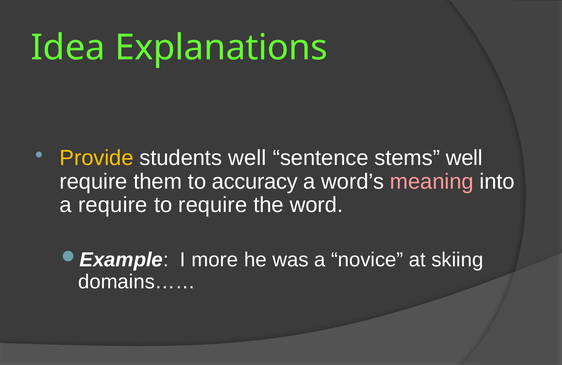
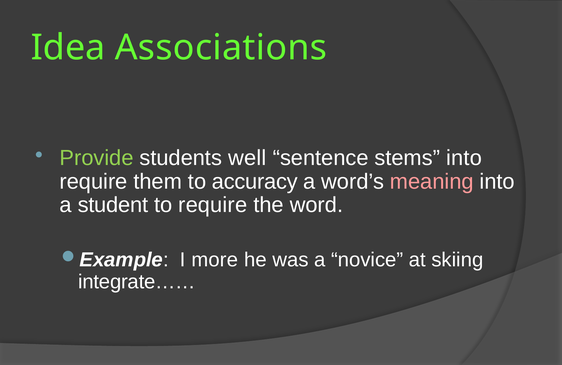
Explanations: Explanations -> Associations
Provide colour: yellow -> light green
stems well: well -> into
a require: require -> student
domains……: domains…… -> integrate……
